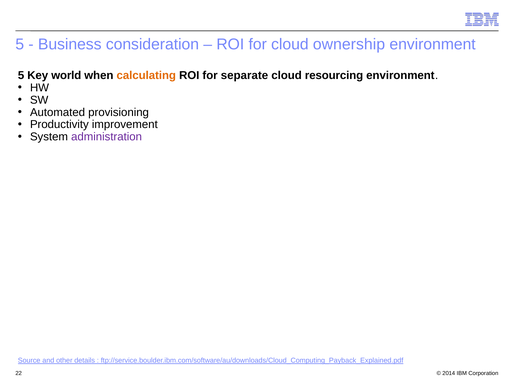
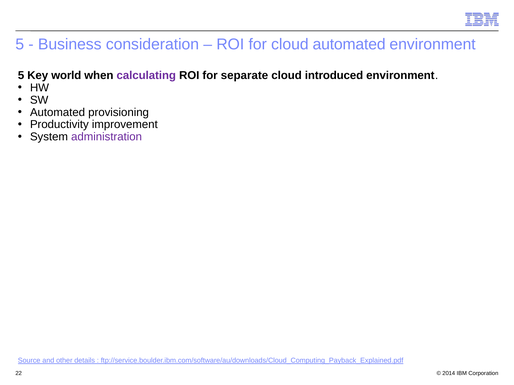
cloud ownership: ownership -> automated
calculating colour: orange -> purple
resourcing: resourcing -> introduced
